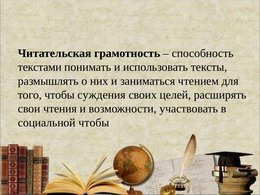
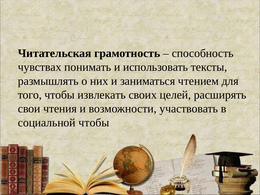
текстами: текстами -> чувствах
суждения: суждения -> извлекать
